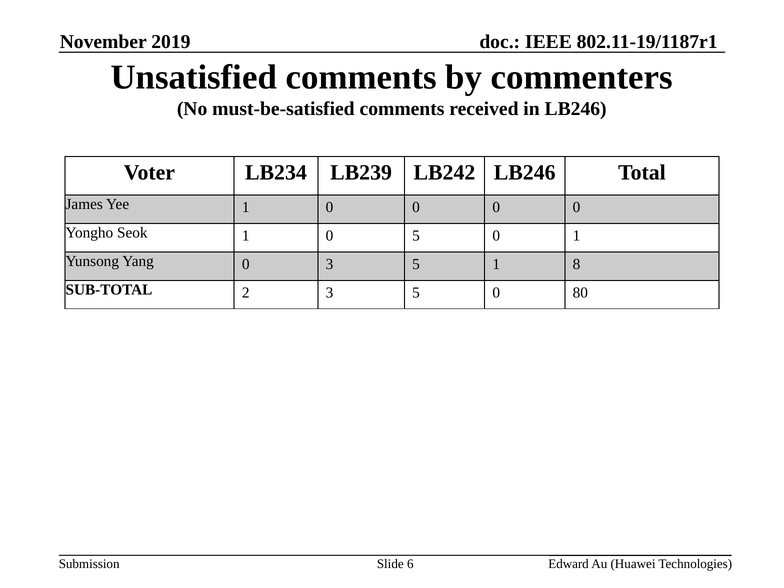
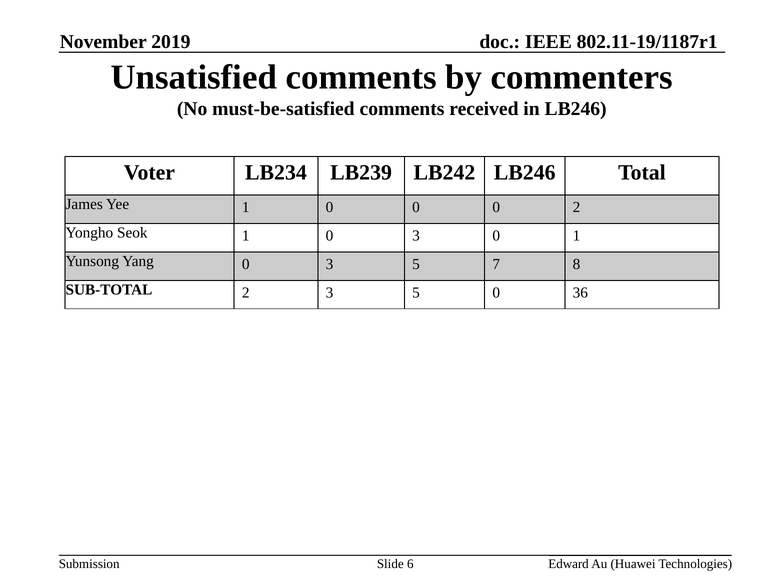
0 0 0 0: 0 -> 2
1 0 5: 5 -> 3
5 1: 1 -> 7
80: 80 -> 36
